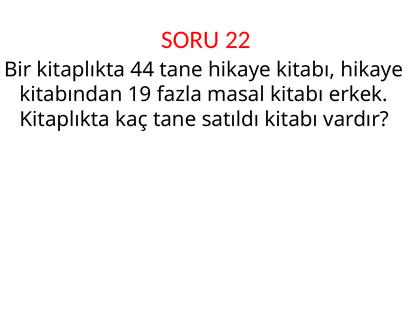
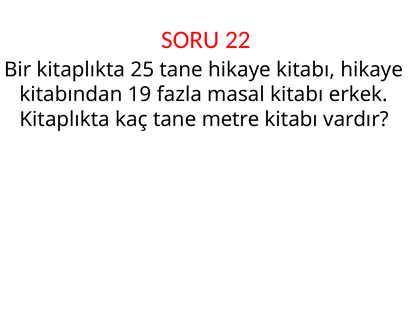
44: 44 -> 25
satıldı: satıldı -> metre
